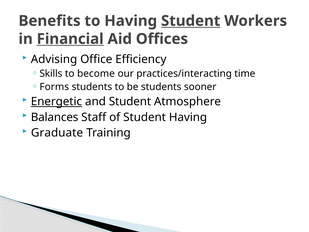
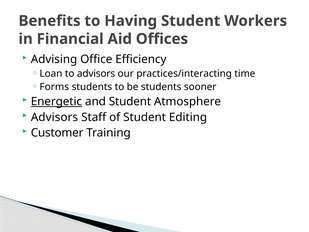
Student at (191, 21) underline: present -> none
Financial underline: present -> none
Skills: Skills -> Loan
to become: become -> advisors
Balances at (55, 117): Balances -> Advisors
Student Having: Having -> Editing
Graduate: Graduate -> Customer
